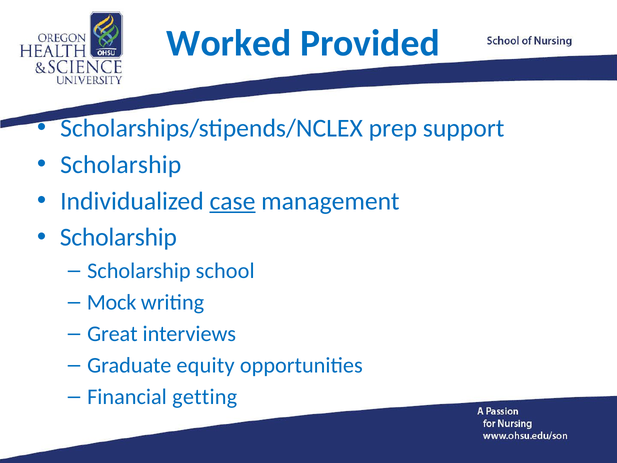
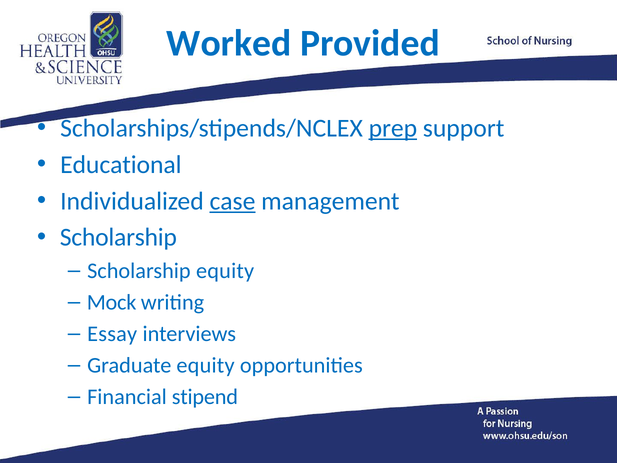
prep underline: none -> present
Scholarship at (121, 165): Scholarship -> Educational
Scholarship school: school -> equity
Great: Great -> Essay
getting: getting -> stipend
